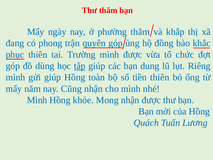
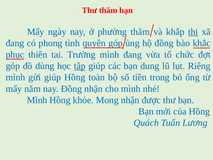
thị underline: none -> present
trận: trận -> tình
mình được: được -> đang
tiền thiên: thiên -> trong
nay Cũng: Cũng -> Đồng
